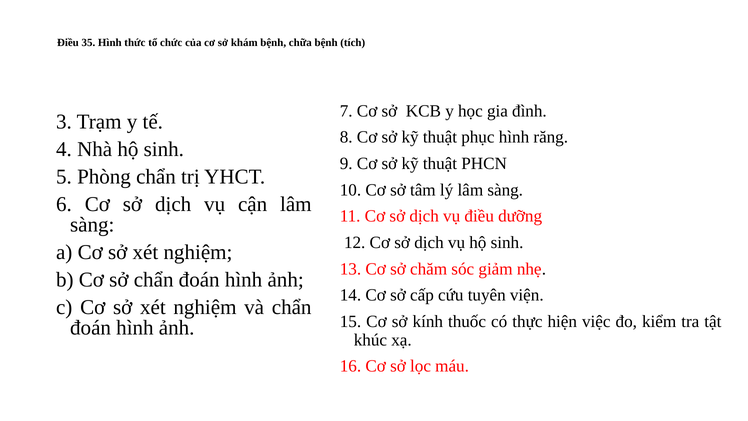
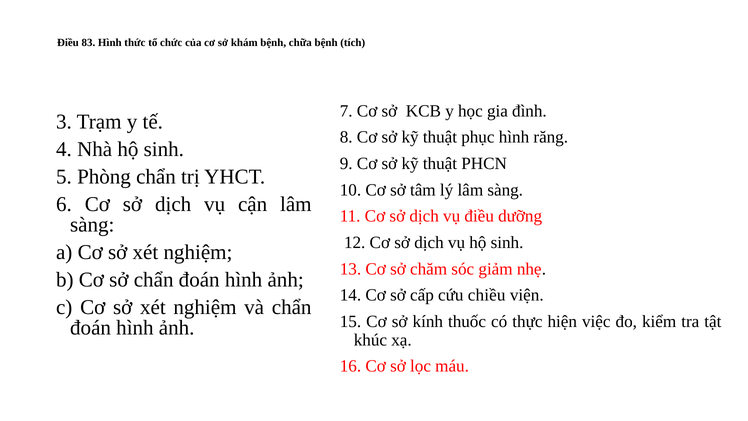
35: 35 -> 83
tuyên: tuyên -> chiều
